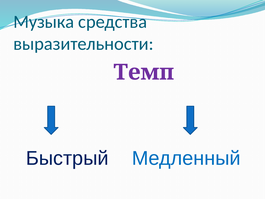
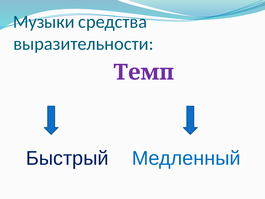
Музыка: Музыка -> Музыки
